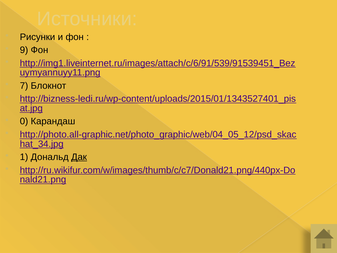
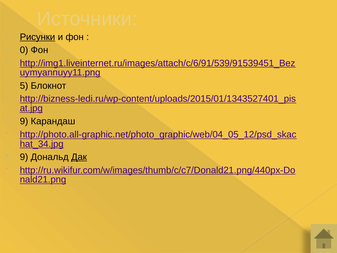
Рисунки underline: none -> present
9: 9 -> 0
7: 7 -> 5
0 at (24, 121): 0 -> 9
1 at (24, 157): 1 -> 9
